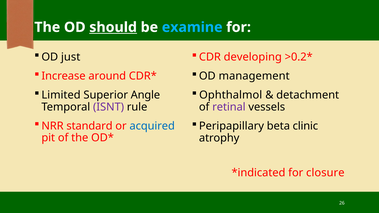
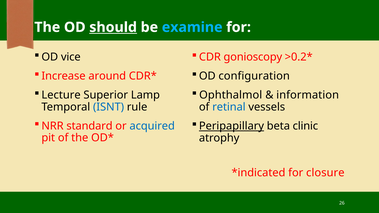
just: just -> vice
developing: developing -> gonioscopy
management: management -> configuration
Limited: Limited -> Lecture
Angle: Angle -> Lamp
detachment: detachment -> information
ISNT colour: purple -> blue
retinal colour: purple -> blue
Peripapillary underline: none -> present
